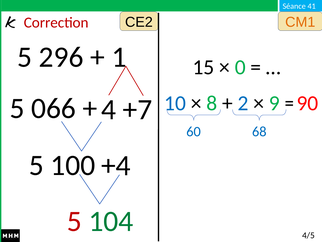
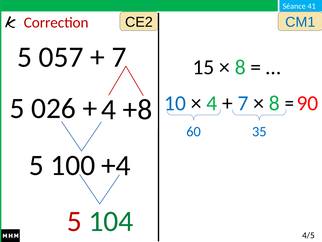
CM1 colour: orange -> blue
296: 296 -> 057
1 at (119, 57): 1 -> 7
0 at (240, 67): 0 -> 8
8 at (212, 103): 8 -> 4
2 at (243, 103): 2 -> 7
9 at (274, 103): 9 -> 8
066: 066 -> 026
+7: +7 -> +8
68: 68 -> 35
